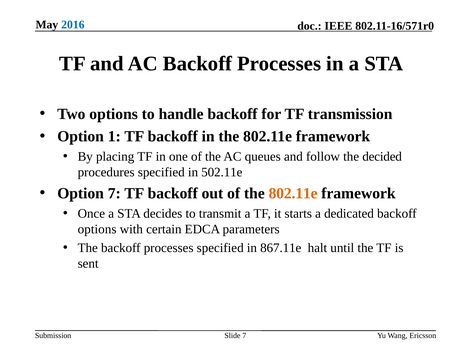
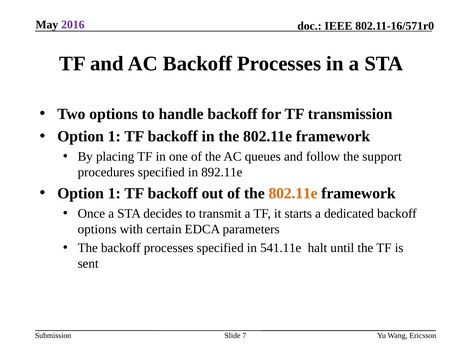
2016 colour: blue -> purple
decided: decided -> support
502.11e: 502.11e -> 892.11e
7 at (114, 194): 7 -> 1
867.11e: 867.11e -> 541.11e
